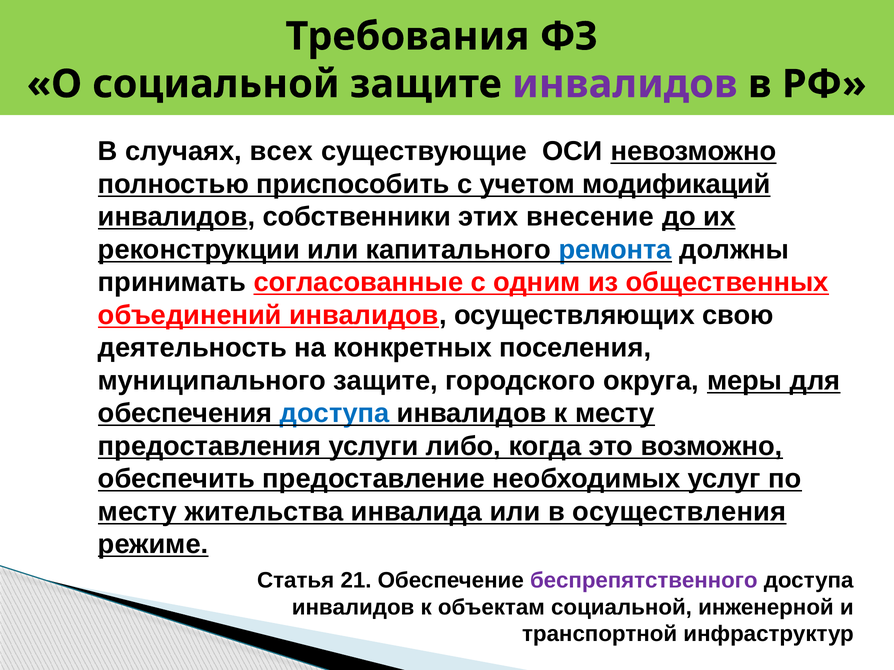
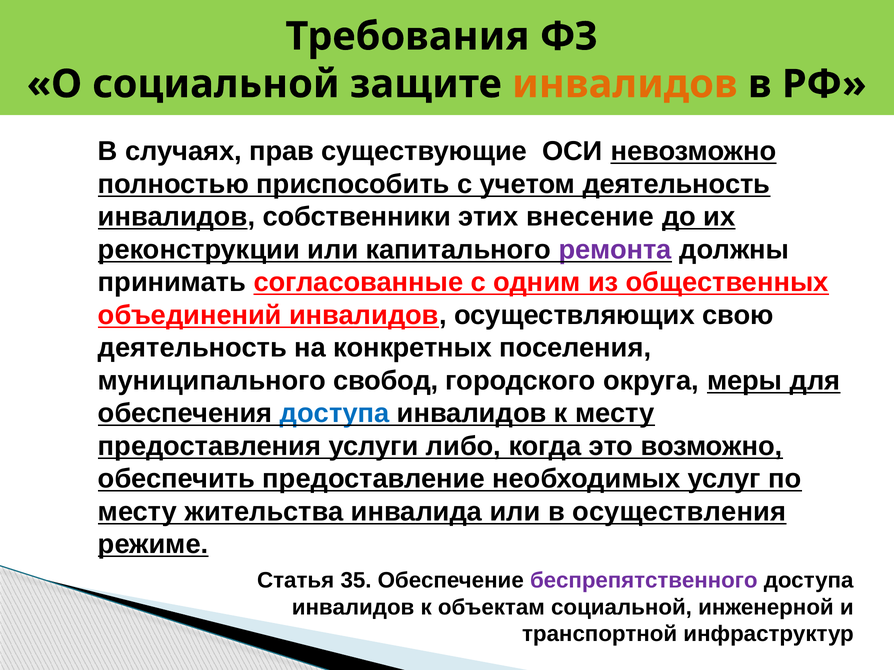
инвалидов at (625, 84) colour: purple -> orange
всех: всех -> прав
учетом модификаций: модификаций -> деятельность
ремонта colour: blue -> purple
муниципального защите: защите -> свобод
21: 21 -> 35
